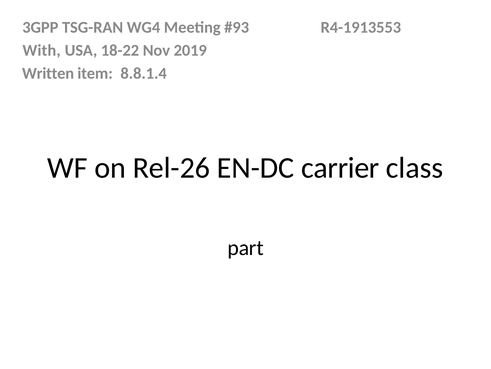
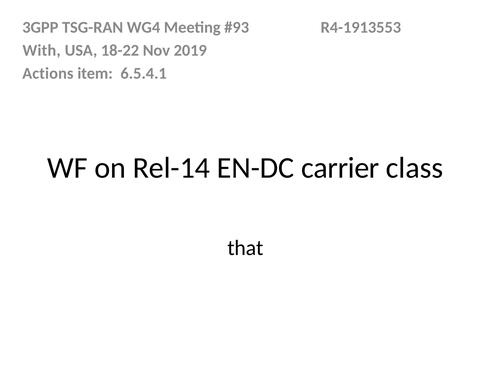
Written: Written -> Actions
8.8.1.4: 8.8.1.4 -> 6.5.4.1
Rel-26: Rel-26 -> Rel-14
part: part -> that
